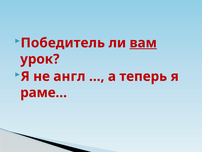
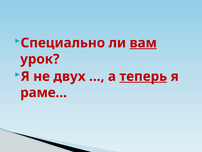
Победитель: Победитель -> Специально
англ: англ -> двух
теперь underline: none -> present
